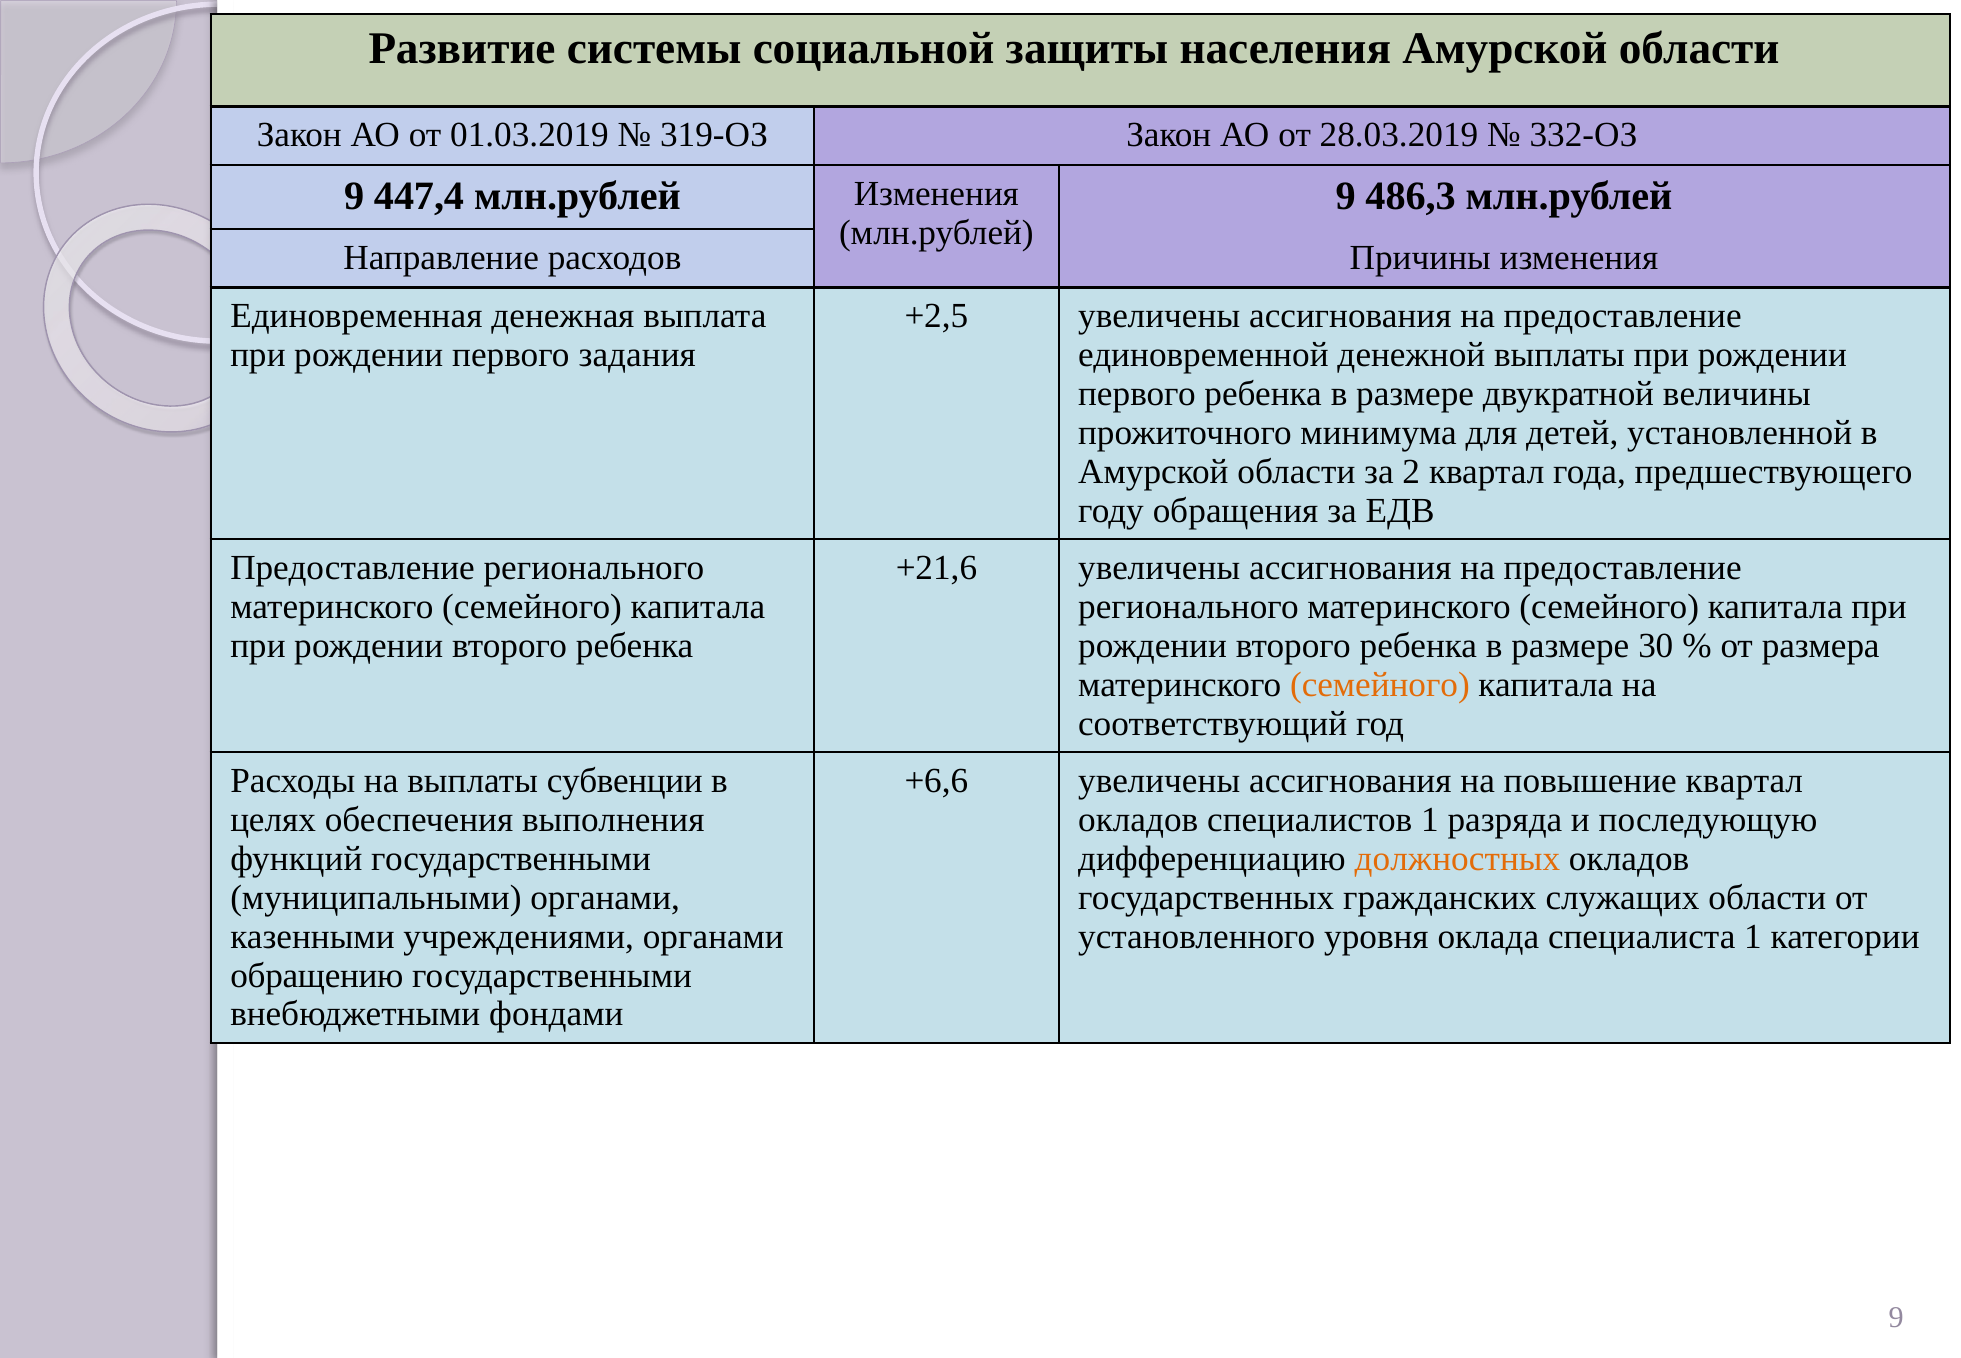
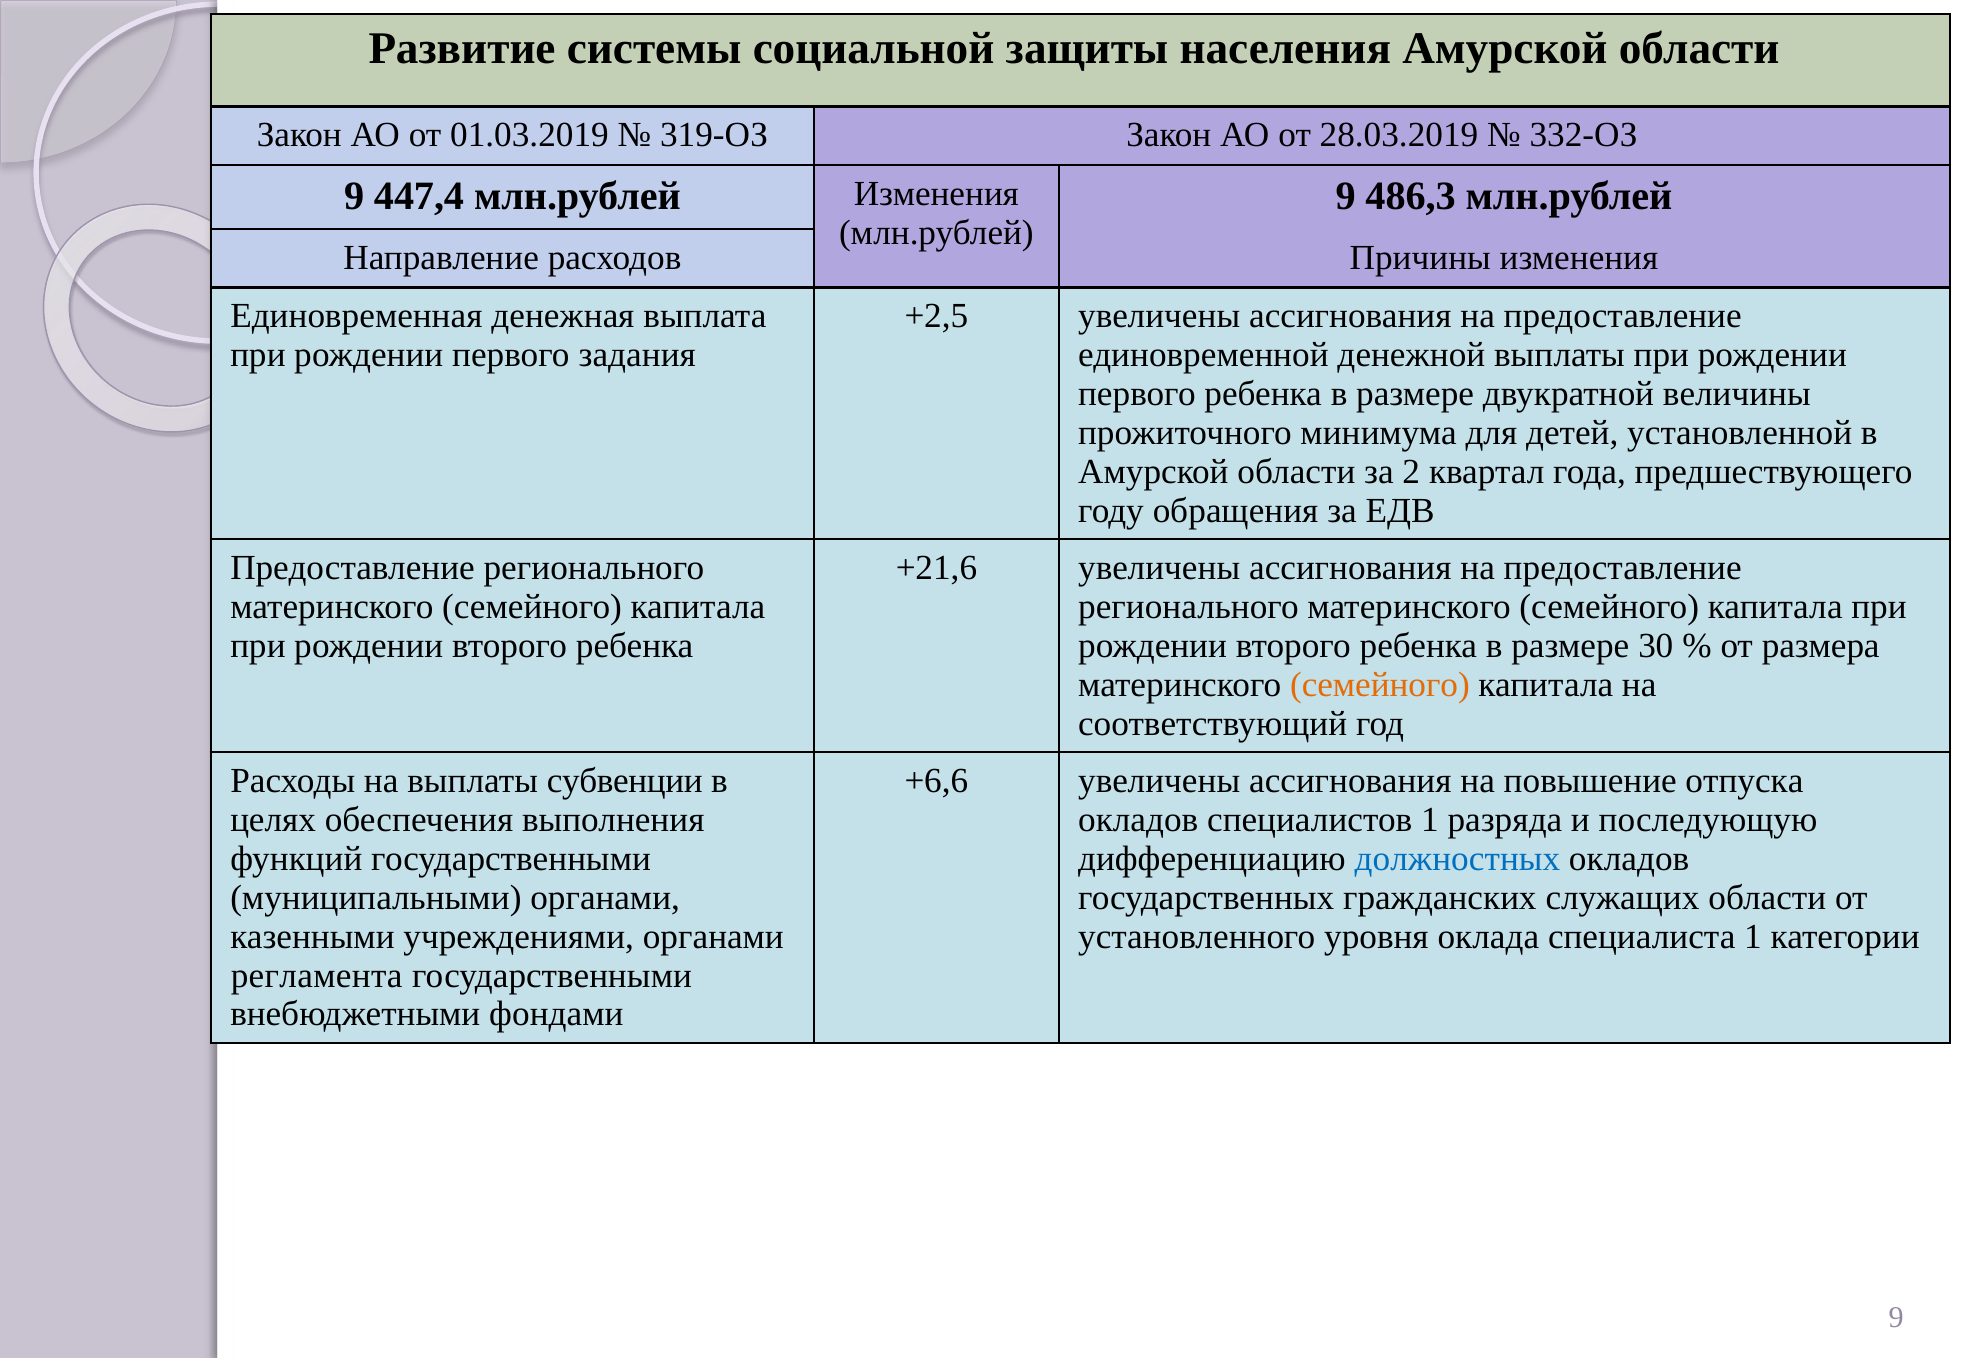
повышение квартал: квартал -> отпуска
должностных colour: orange -> blue
обращению: обращению -> регламента
